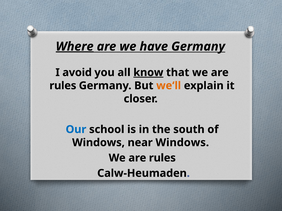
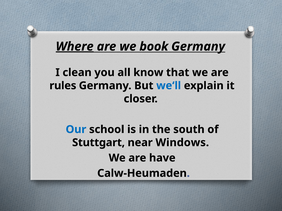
have: have -> book
avoid: avoid -> clean
know underline: present -> none
we‘ll colour: orange -> blue
Windows at (98, 143): Windows -> Stuttgart
rules at (162, 158): rules -> have
